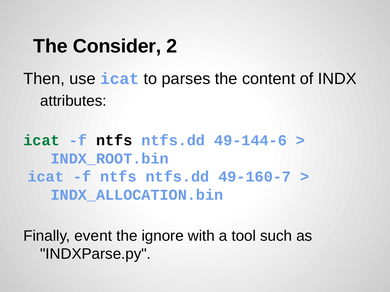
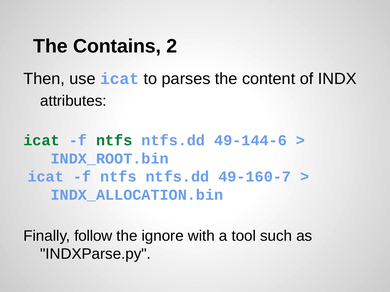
Consider: Consider -> Contains
ntfs at (114, 141) colour: black -> green
event: event -> follow
